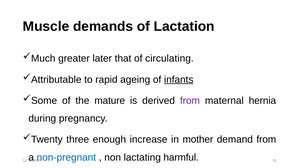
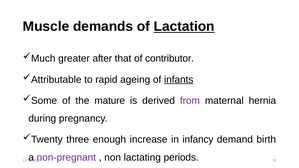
Lactation underline: none -> present
later: later -> after
circulating: circulating -> contributor
mother: mother -> infancy
demand from: from -> birth
non-pregnant colour: blue -> purple
harmful: harmful -> periods
